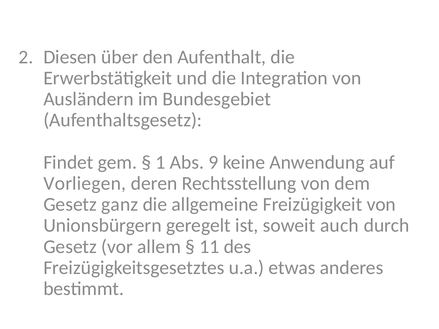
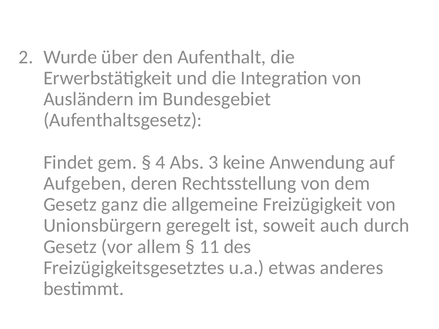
Diesen: Diesen -> Wurde
1: 1 -> 4
9: 9 -> 3
Vorliegen: Vorliegen -> Aufgeben
